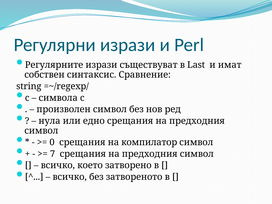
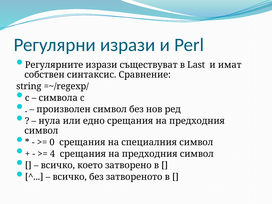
компилатор: компилатор -> специалния
7: 7 -> 4
